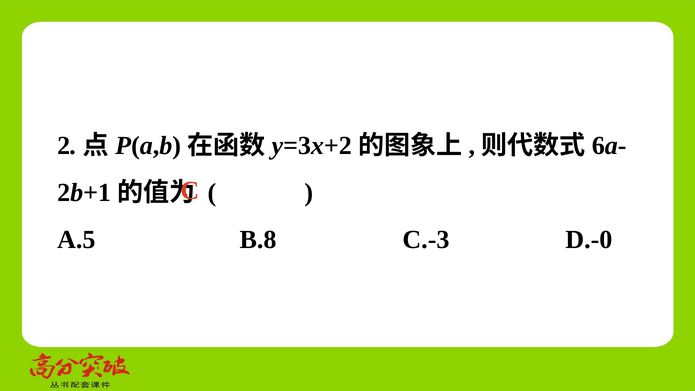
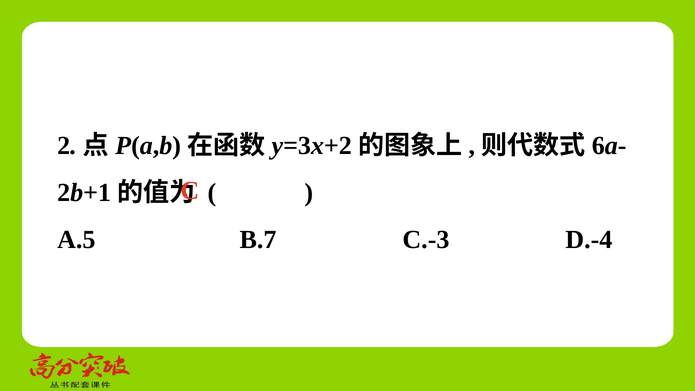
B.8: B.8 -> B.7
D.-0: D.-0 -> D.-4
